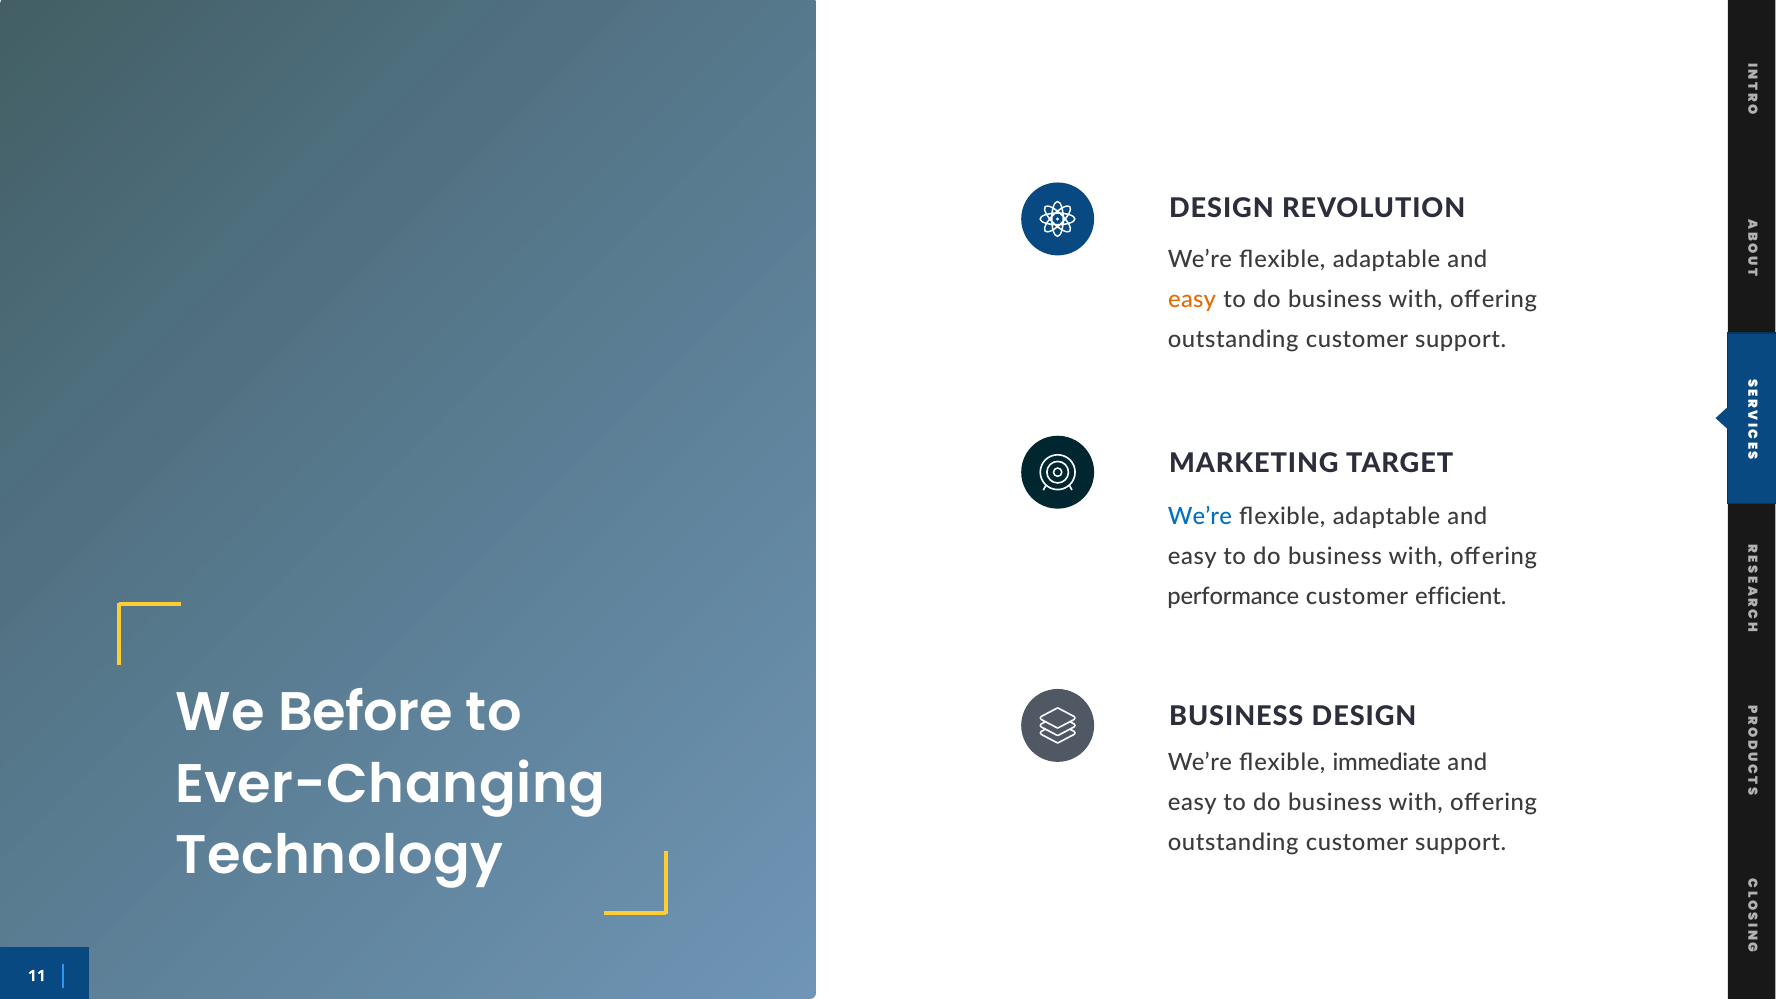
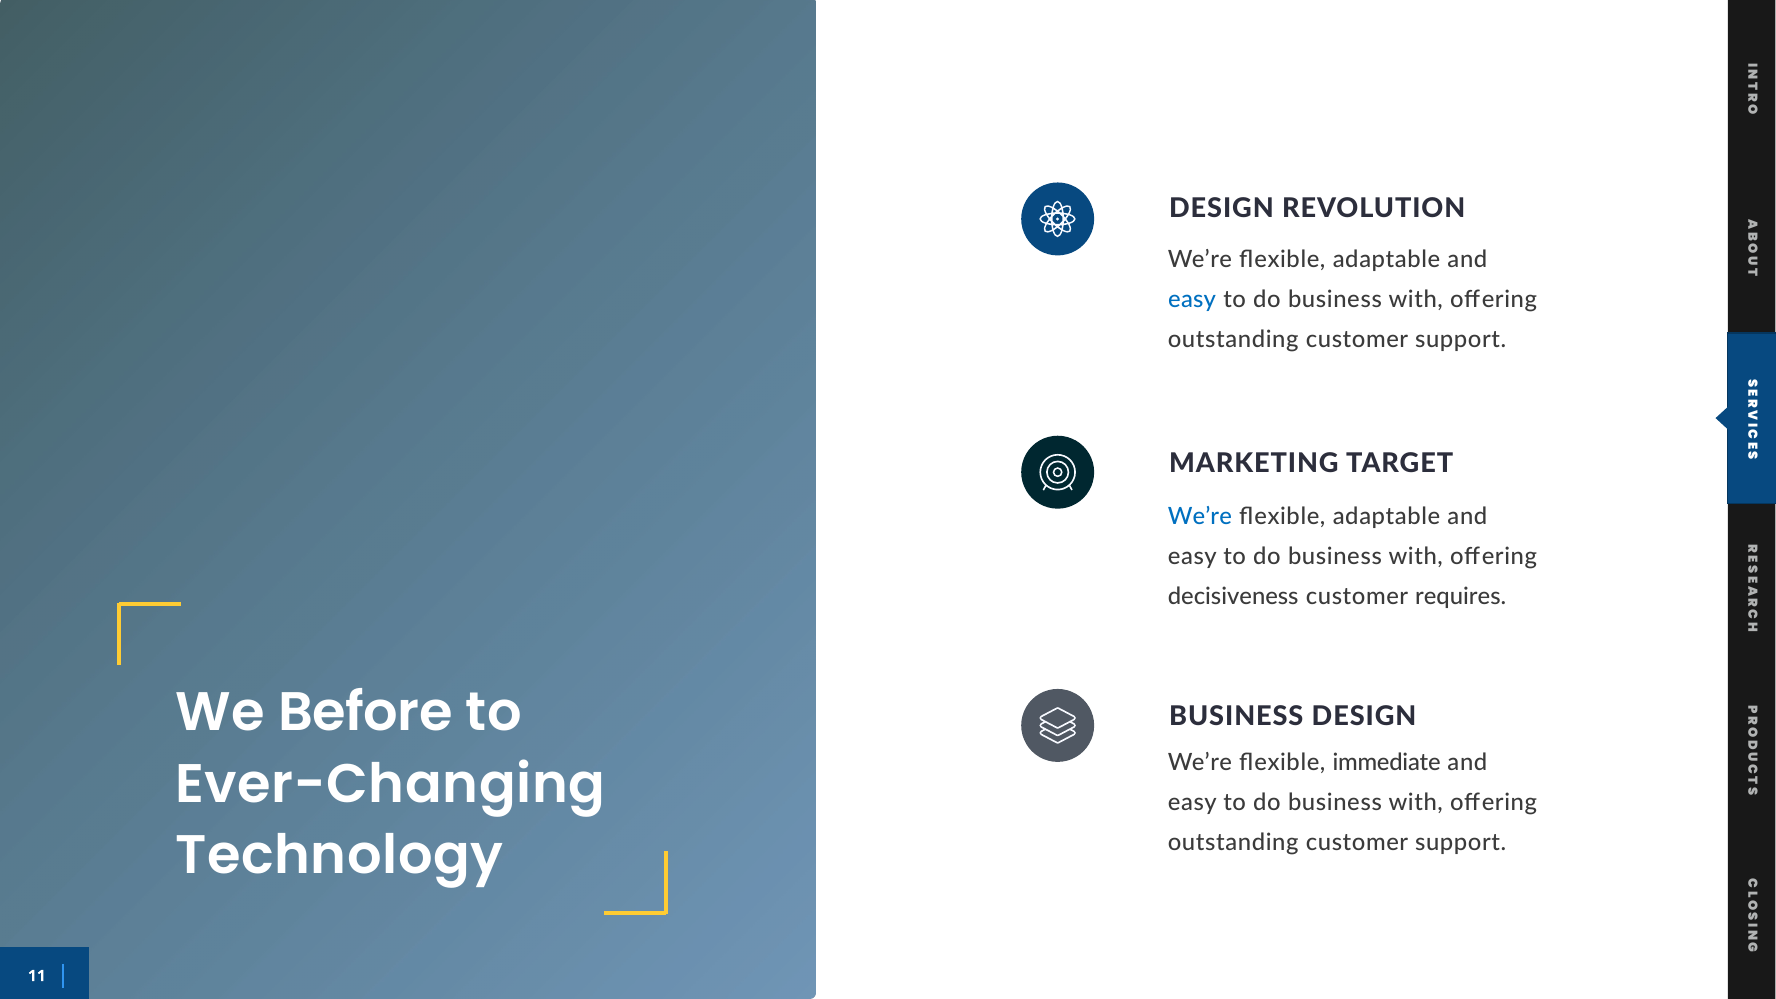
easy at (1192, 299) colour: orange -> blue
performance: performance -> decisiveness
efficient: efficient -> requires
